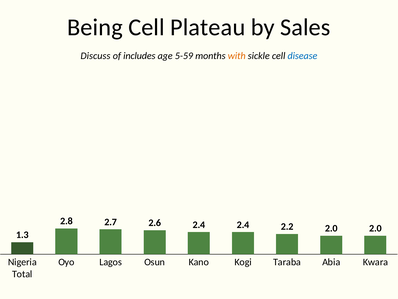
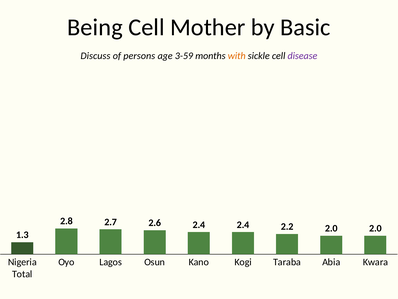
Plateau: Plateau -> Mother
Sales: Sales -> Basic
includes: includes -> persons
5-59: 5-59 -> 3-59
disease colour: blue -> purple
